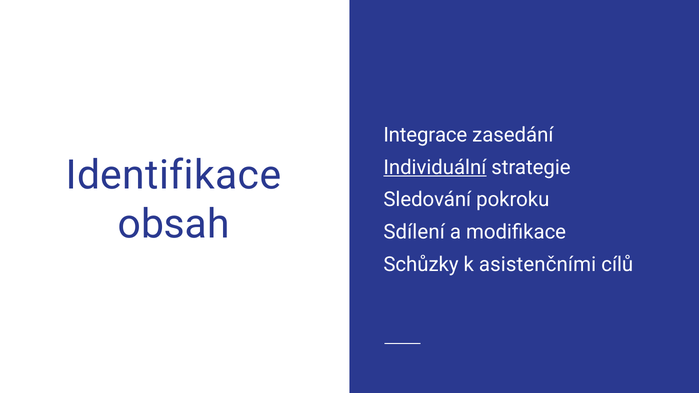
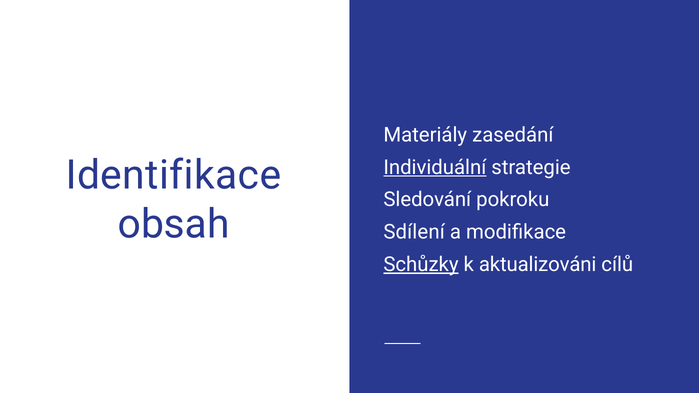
Integrace: Integrace -> Materiály
Schůzky underline: none -> present
asistenčními: asistenčními -> aktualizováni
